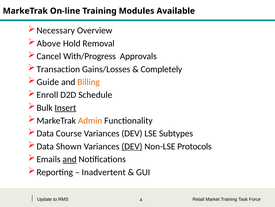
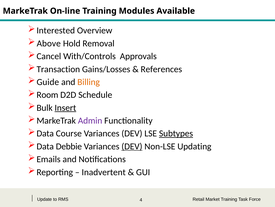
Necessary: Necessary -> Interested
With/Progress: With/Progress -> With/Controls
Completely: Completely -> References
Enroll: Enroll -> Room
Admin colour: orange -> purple
Subtypes underline: none -> present
Shown: Shown -> Debbie
Protocols: Protocols -> Updating
and at (70, 159) underline: present -> none
